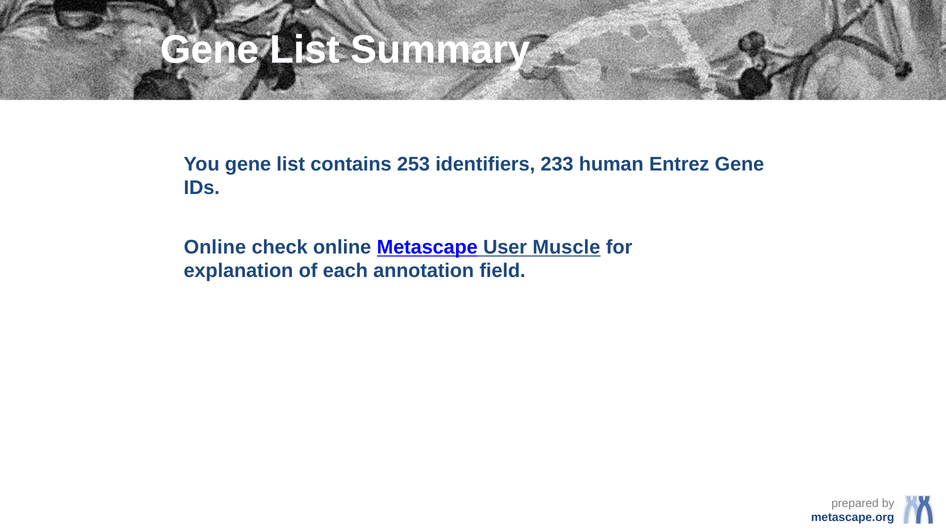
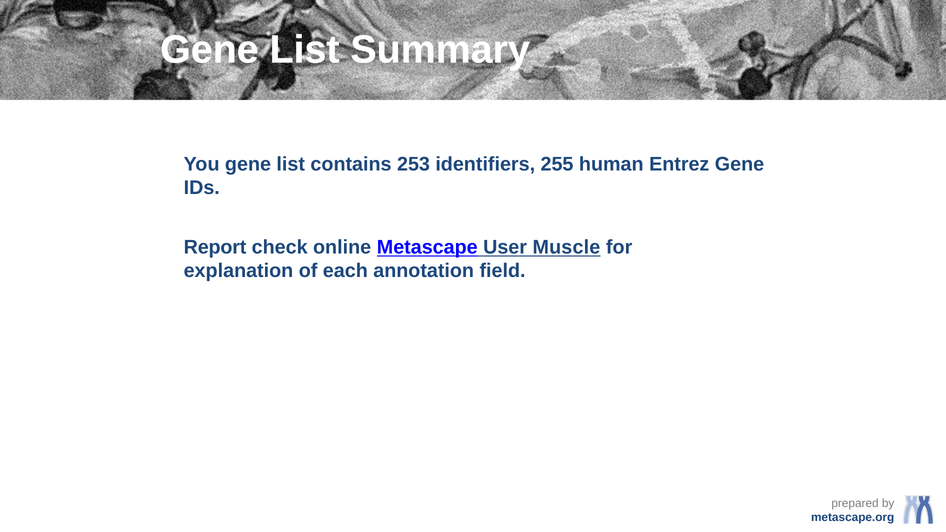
233: 233 -> 255
Online at (215, 247): Online -> Report
